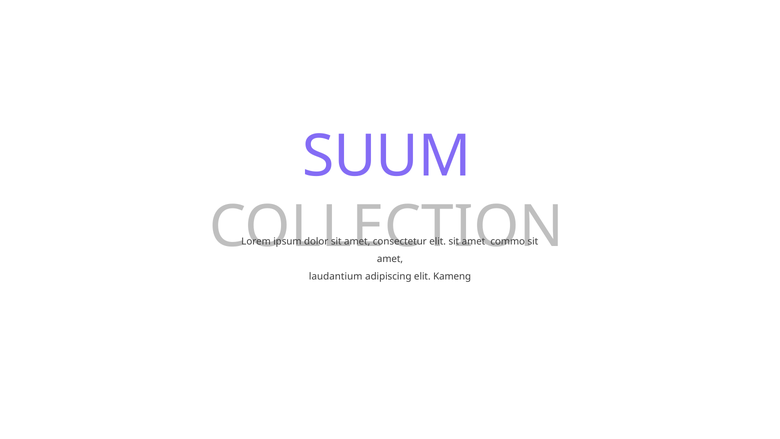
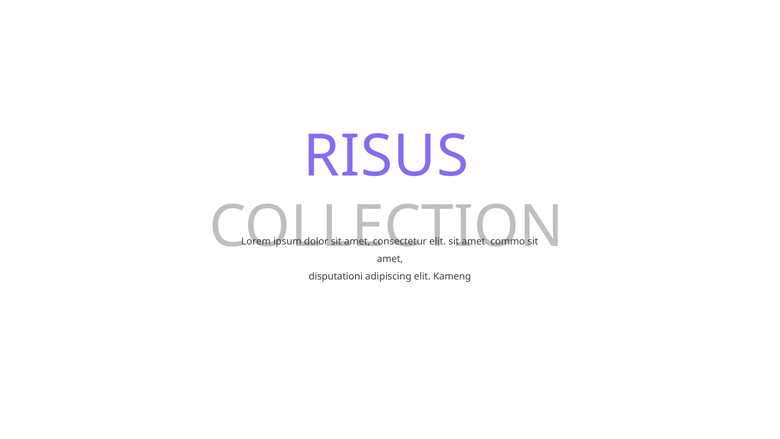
SUUM: SUUM -> RISUS
laudantium: laudantium -> disputationi
